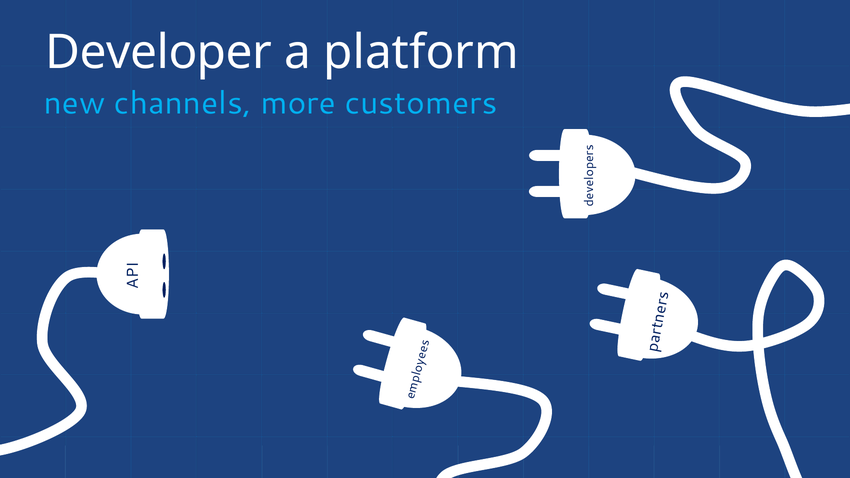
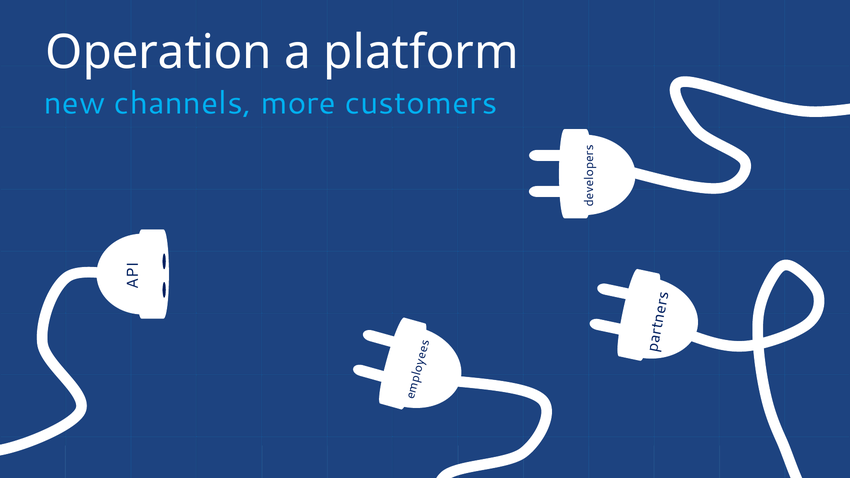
Developer: Developer -> Operation
